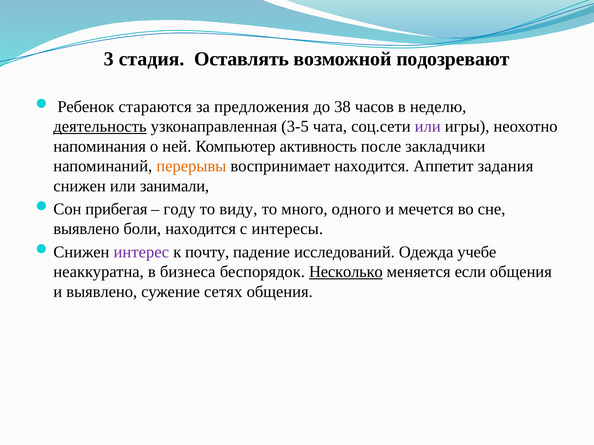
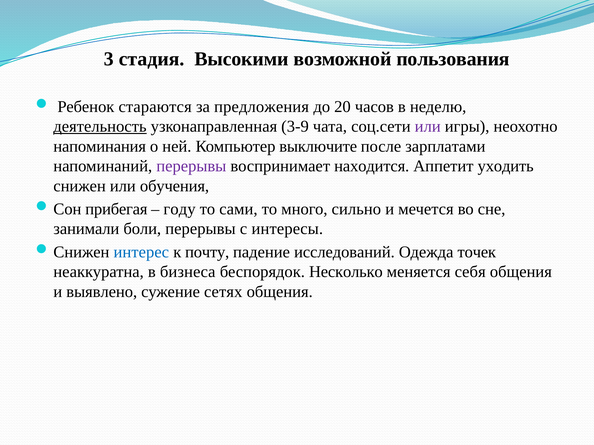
Оставлять: Оставлять -> Высокими
подозревают: подозревают -> пользования
38: 38 -> 20
3-5: 3-5 -> 3-9
активность: активность -> выключите
закладчики: закладчики -> зарплатами
перерывы at (191, 166) colour: orange -> purple
задания: задания -> уходить
занимали: занимали -> обучения
виду: виду -> сами
одного: одного -> сильно
выявлено at (86, 229): выявлено -> занимали
боли находится: находится -> перерывы
интерес colour: purple -> blue
учебе: учебе -> точек
Несколько underline: present -> none
если: если -> себя
